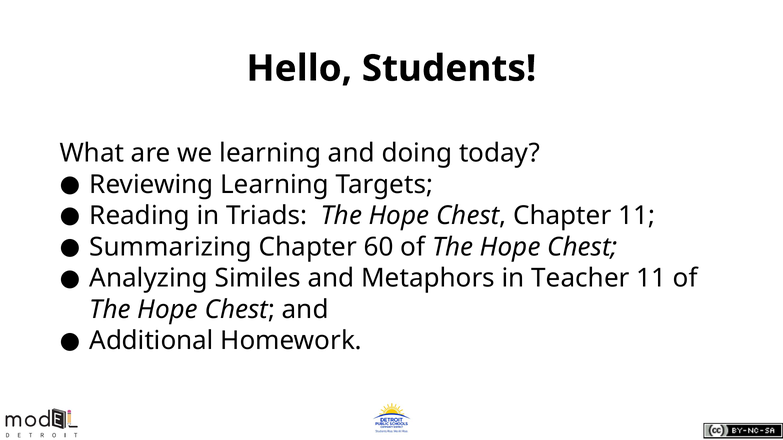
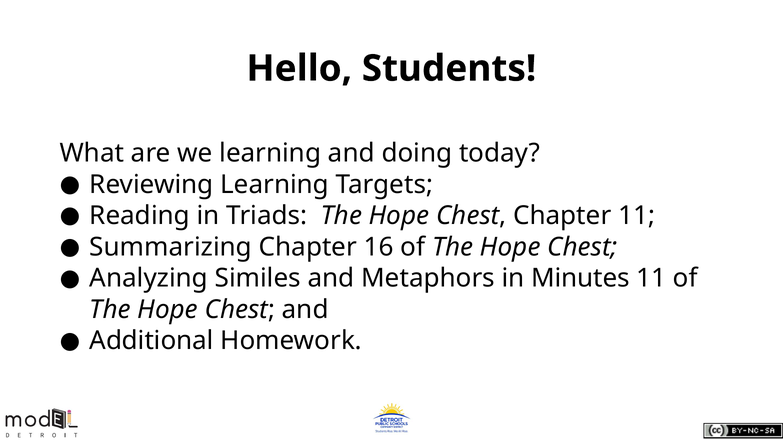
60: 60 -> 16
Teacher: Teacher -> Minutes
